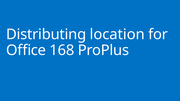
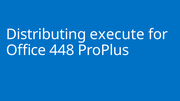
location: location -> execute
168: 168 -> 448
